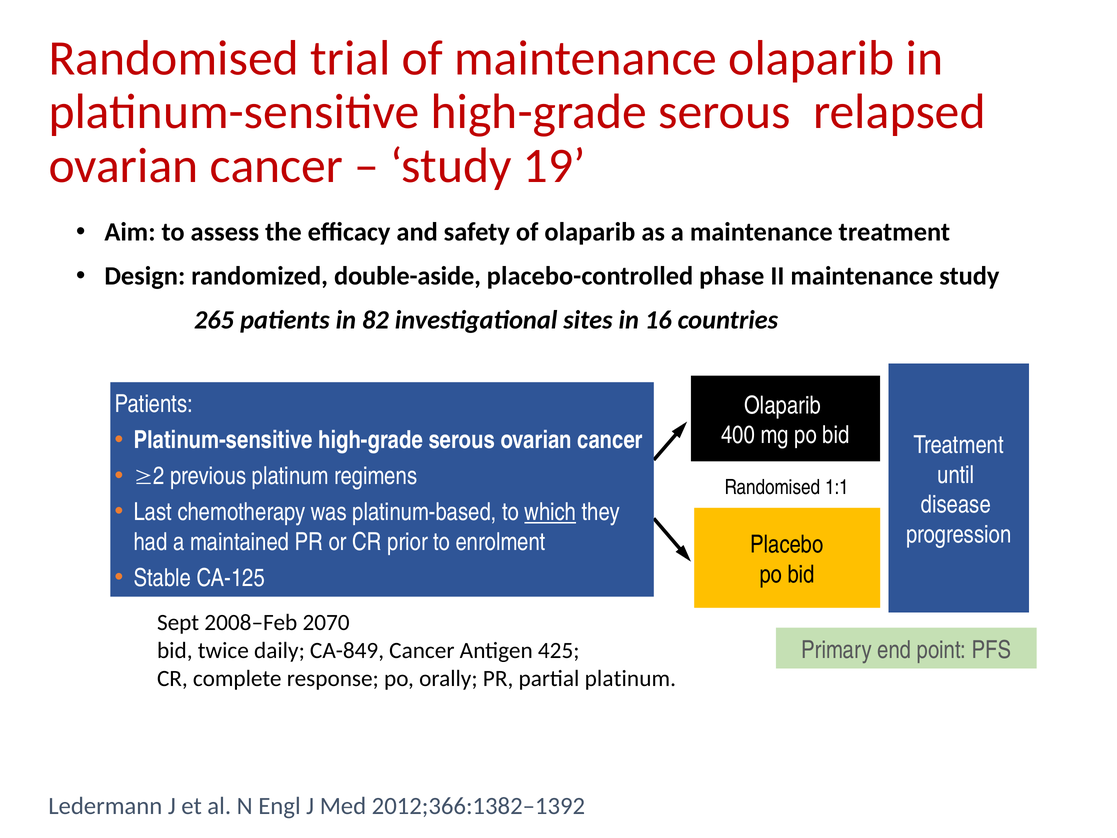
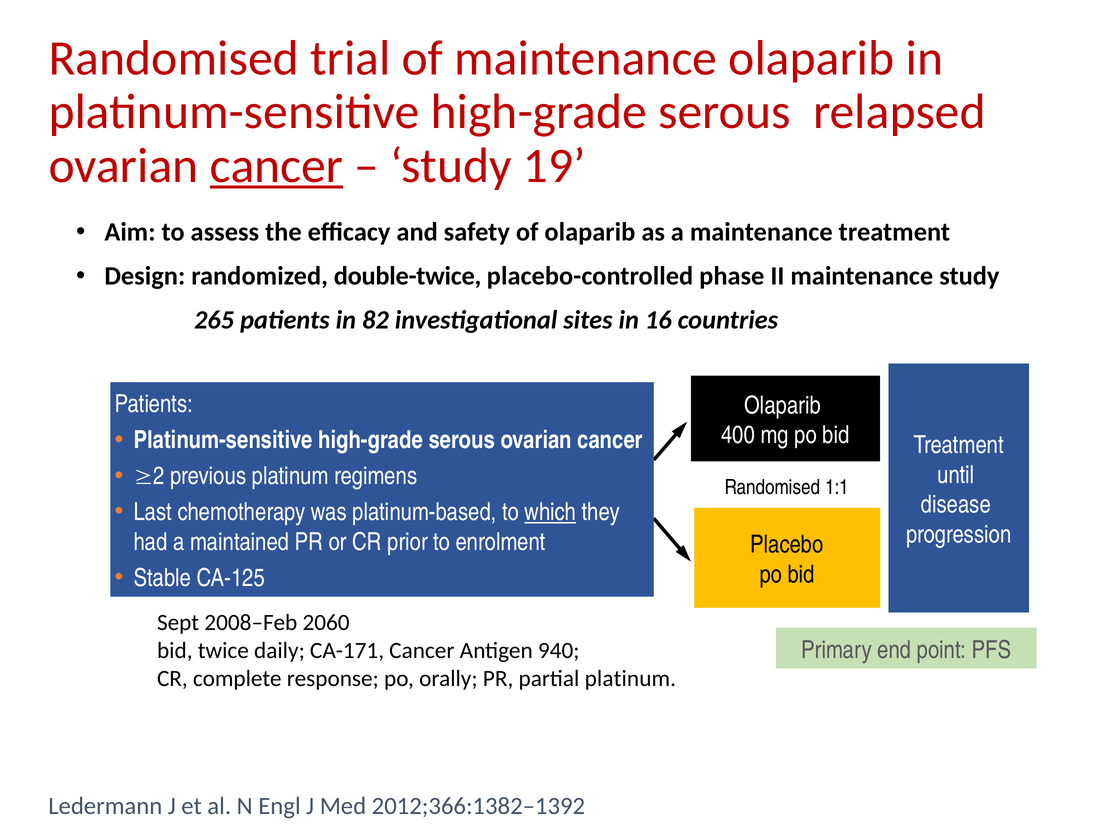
cancer at (276, 166) underline: none -> present
double-aside: double-aside -> double-twice
2070: 2070 -> 2060
CA-849: CA-849 -> CA-171
425: 425 -> 940
